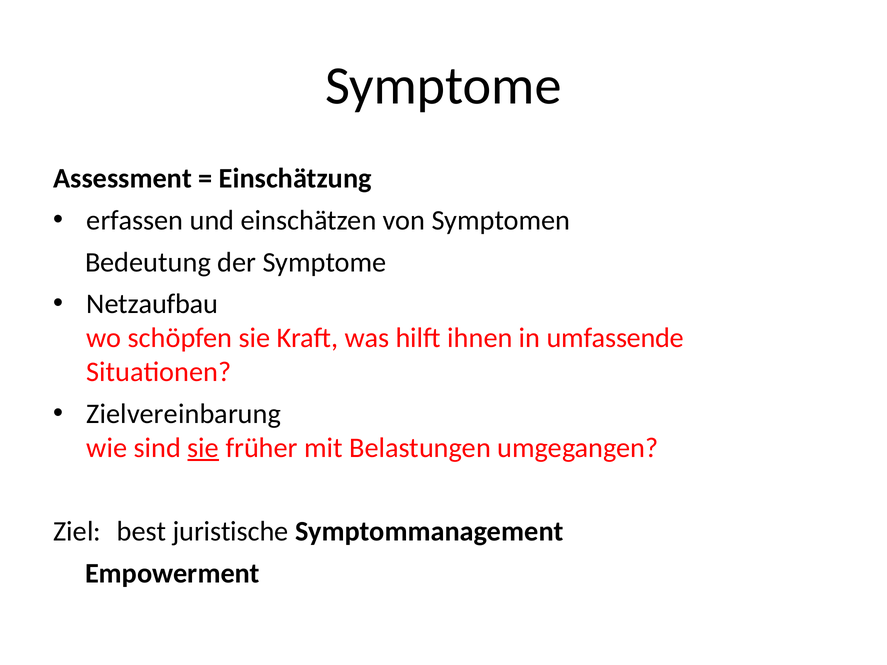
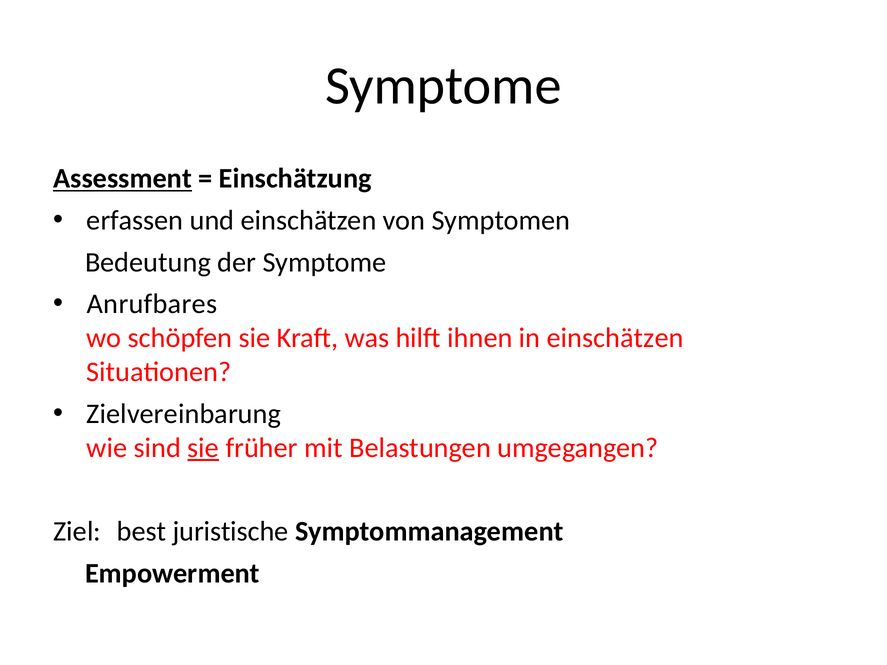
Assessment underline: none -> present
Netzaufbau: Netzaufbau -> Anrufbares
in umfassende: umfassende -> einschätzen
